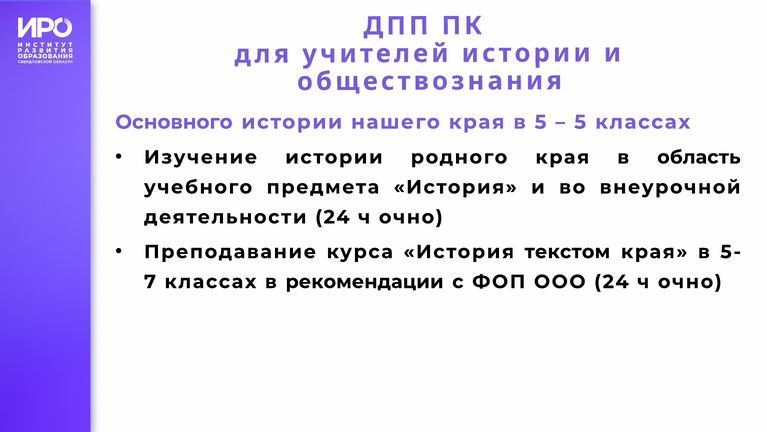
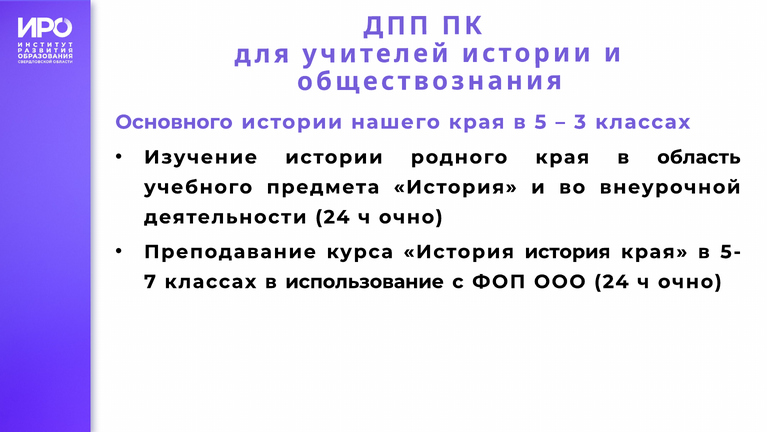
5 at (580, 122): 5 -> 3
История текстом: текстом -> история
рекомендации: рекомендации -> использование
